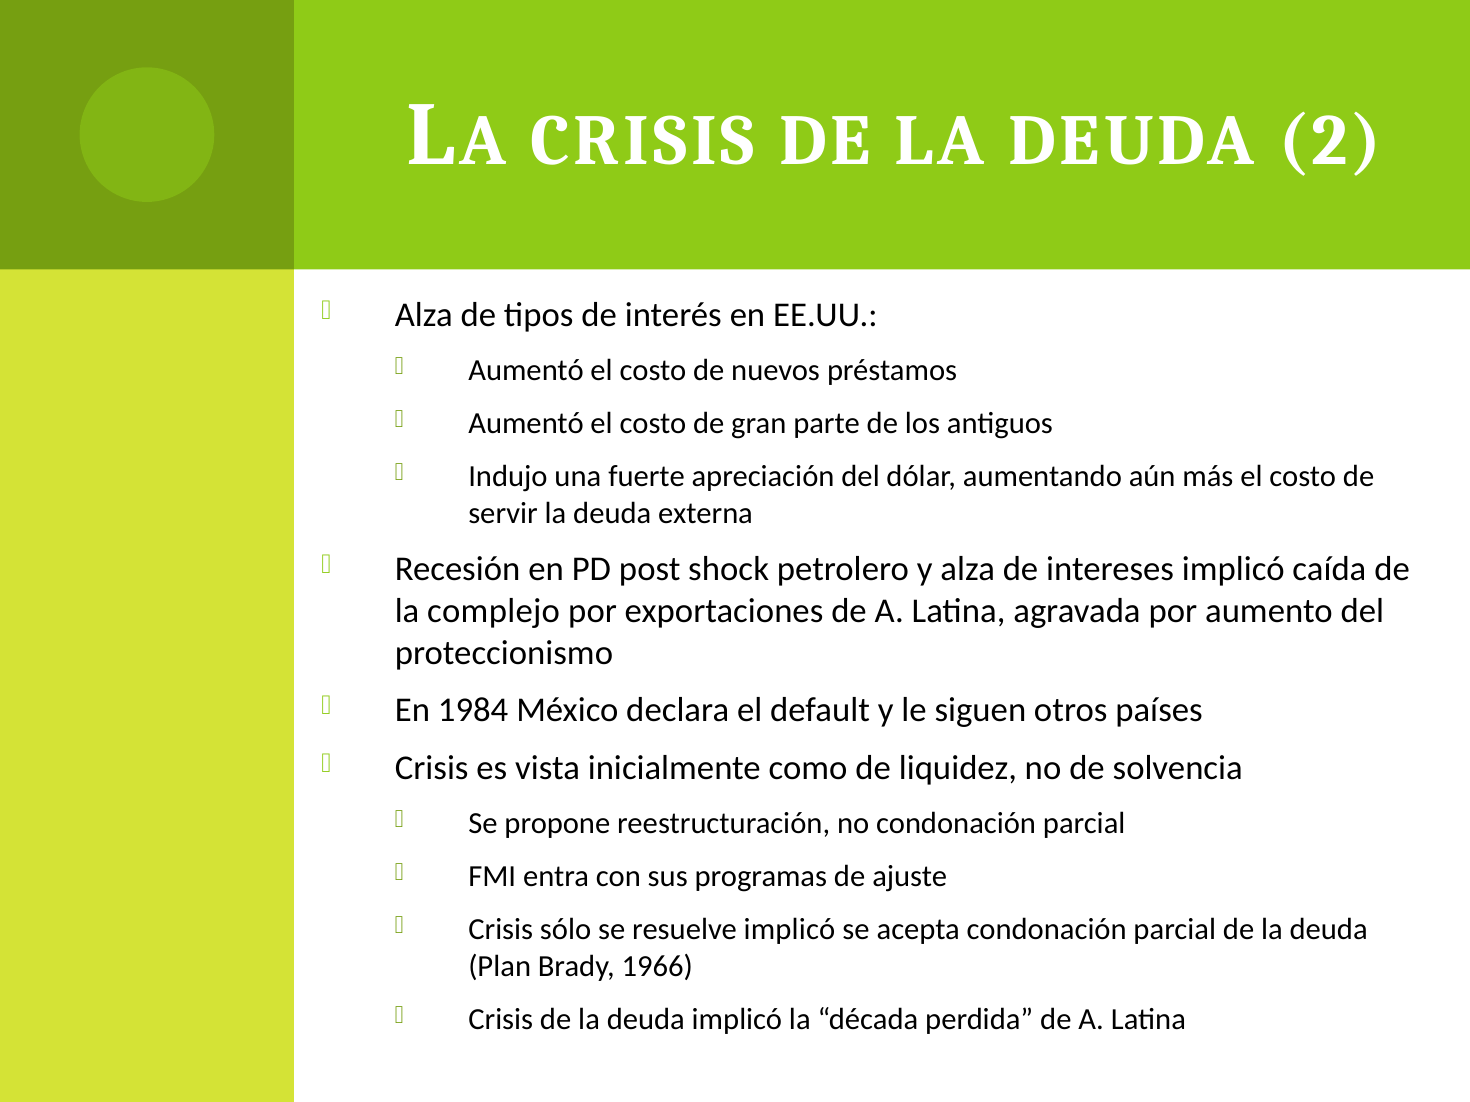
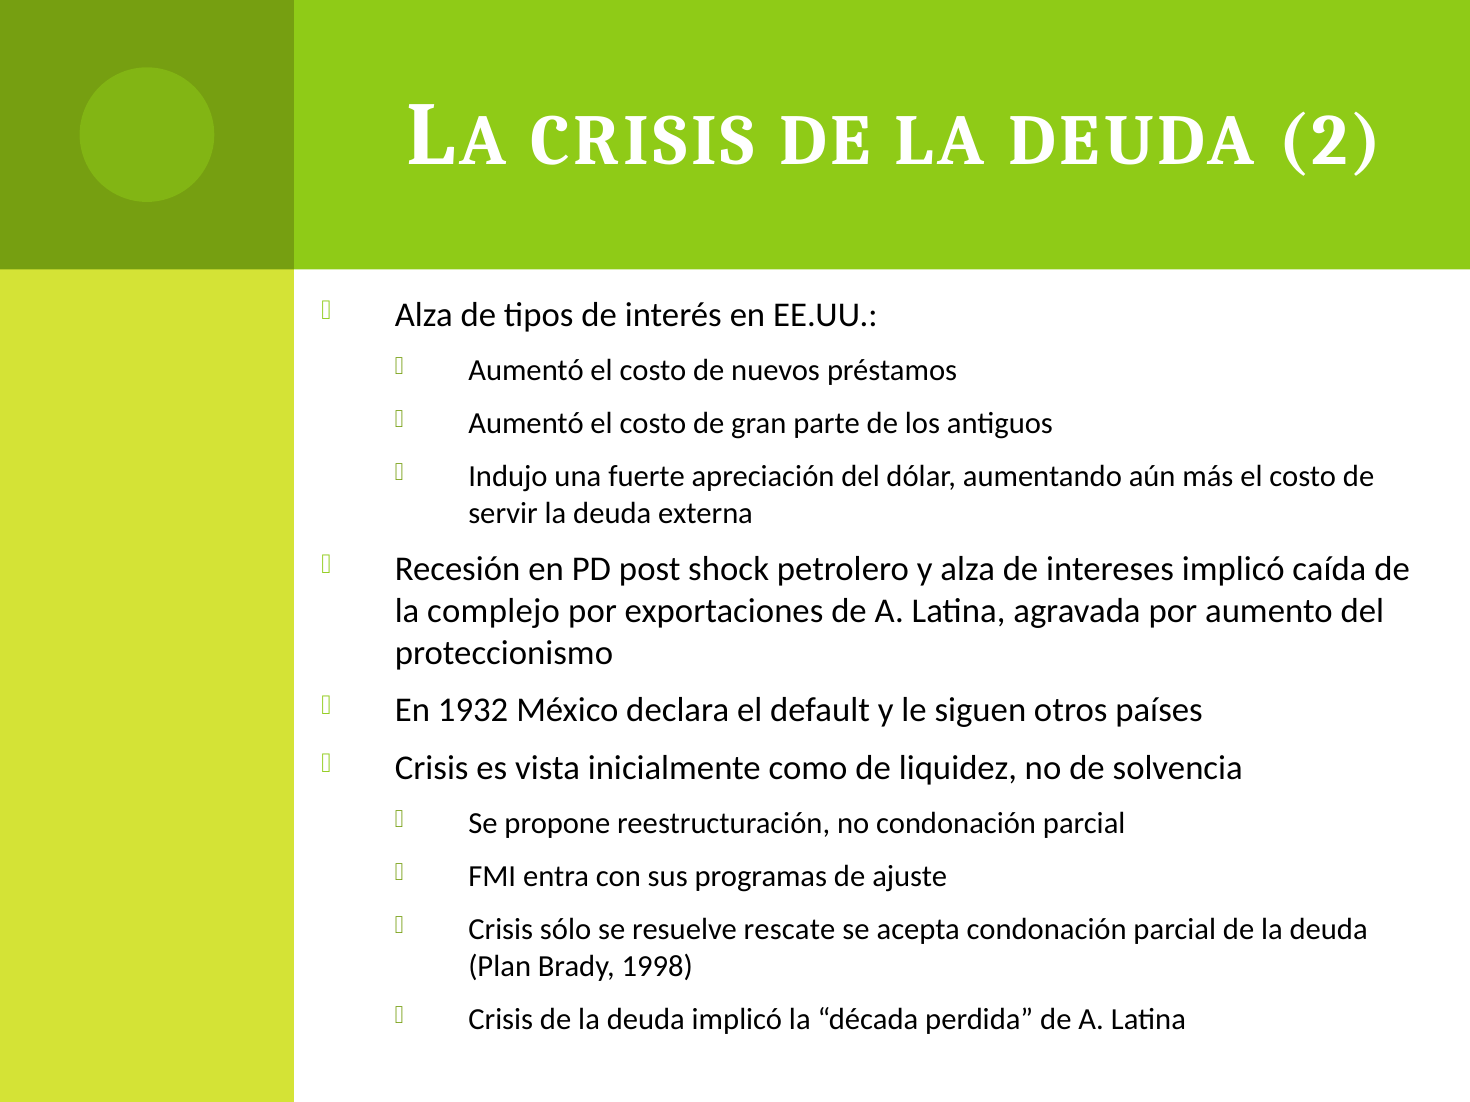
1984: 1984 -> 1932
resuelve implicó: implicó -> rescate
1966: 1966 -> 1998
